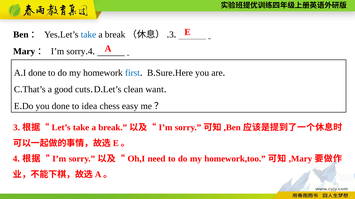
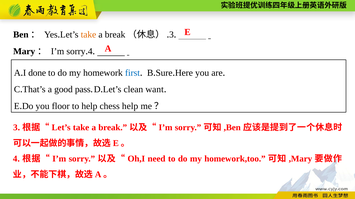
take at (88, 35) colour: blue -> orange
cuts: cuts -> pass
you done: done -> floor
to idea: idea -> help
chess easy: easy -> help
